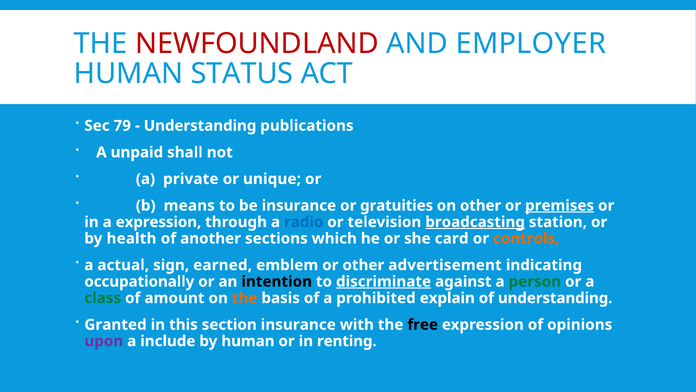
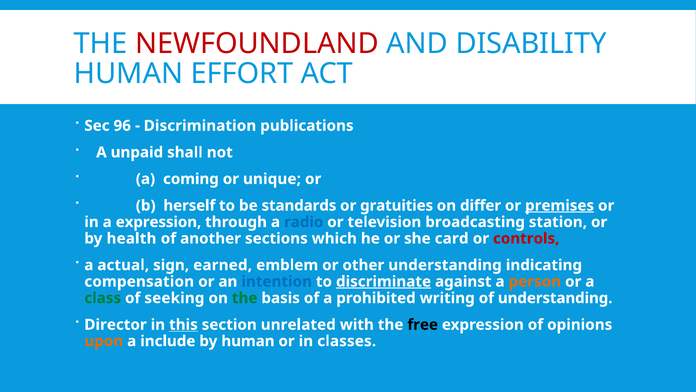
EMPLOYER: EMPLOYER -> DISABILITY
STATUS: STATUS -> EFFORT
79: 79 -> 96
Understanding at (200, 126): Understanding -> Discrimination
private: private -> coming
means: means -> herself
be insurance: insurance -> standards
on other: other -> differ
broadcasting underline: present -> none
controls colour: orange -> red
other advertisement: advertisement -> understanding
occupationally: occupationally -> compensation
intention colour: black -> blue
person colour: green -> orange
amount: amount -> seeking
the at (245, 298) colour: orange -> green
explain: explain -> writing
Granted: Granted -> Director
this underline: none -> present
section insurance: insurance -> unrelated
upon colour: purple -> orange
renting: renting -> classes
